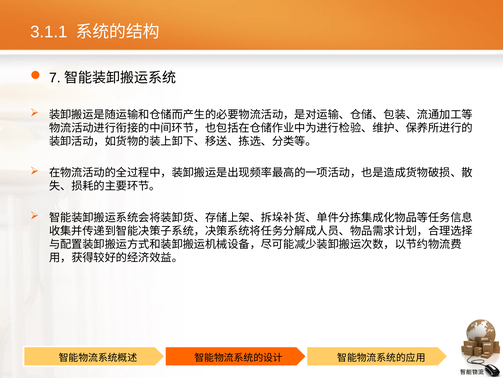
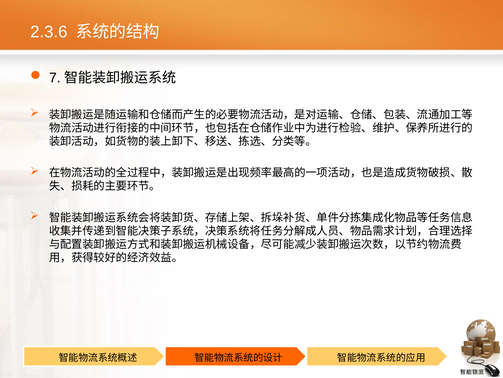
3.1.1: 3.1.1 -> 2.3.6
